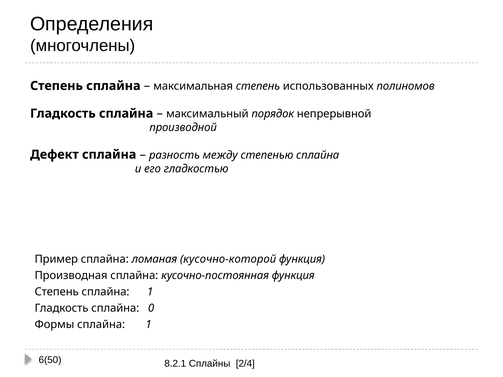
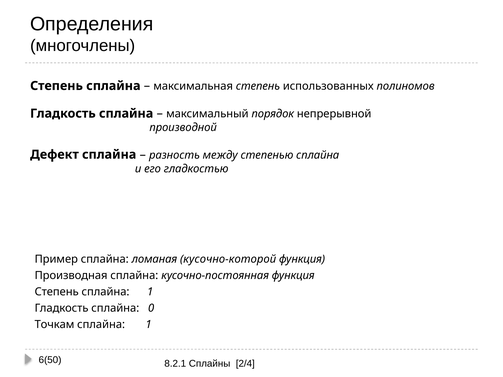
Формы: Формы -> Точкам
